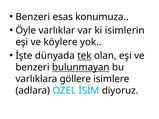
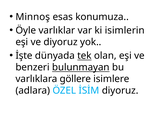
Benzeri at (33, 17): Benzeri -> Minnoş
ve köylere: köylere -> diyoruz
